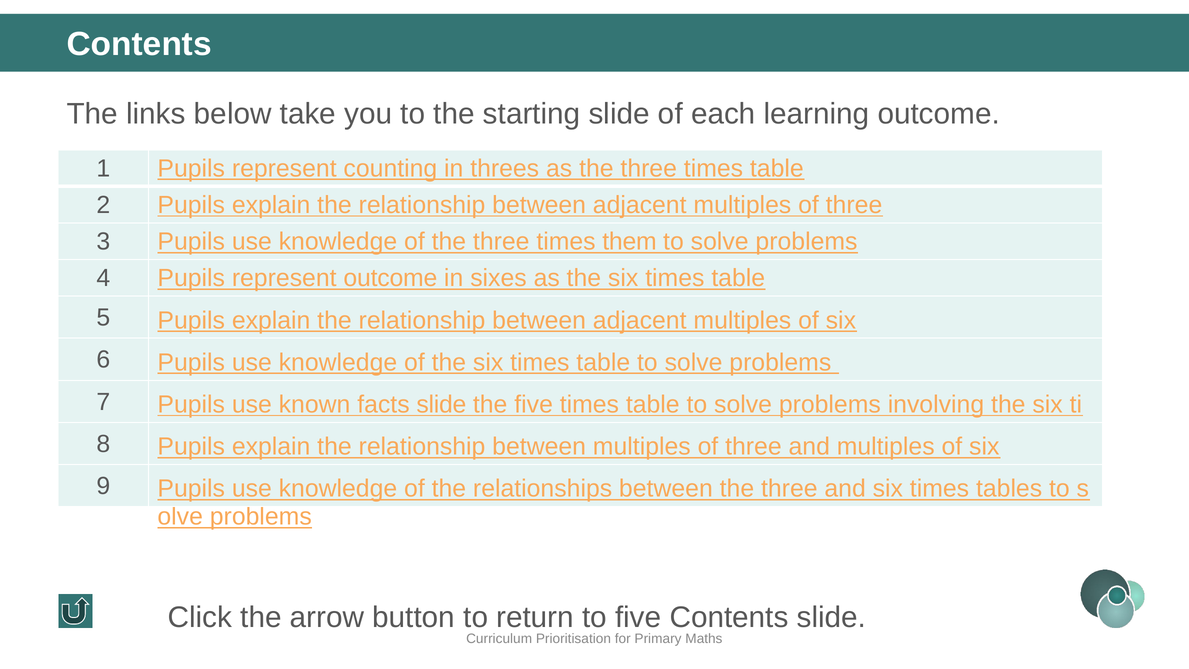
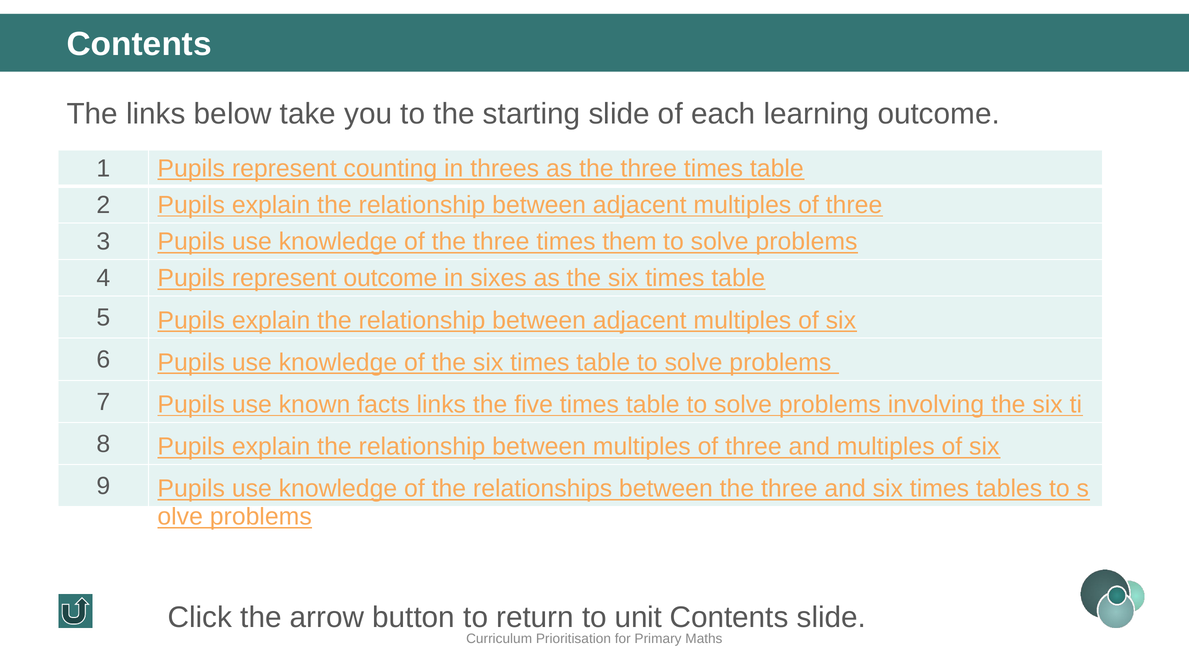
facts slide: slide -> links
to five: five -> unit
